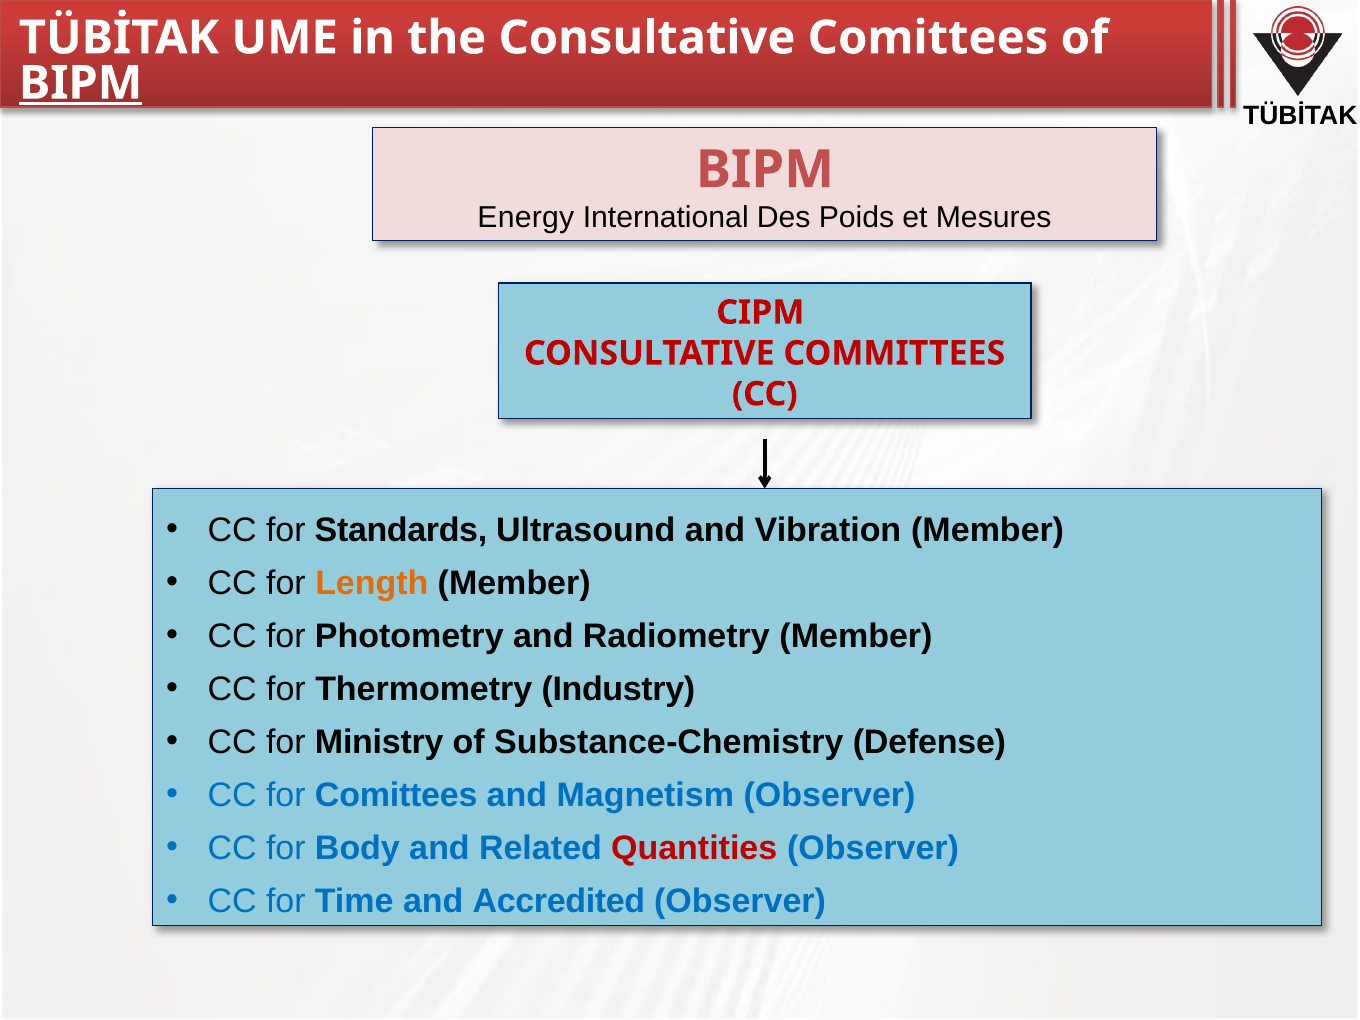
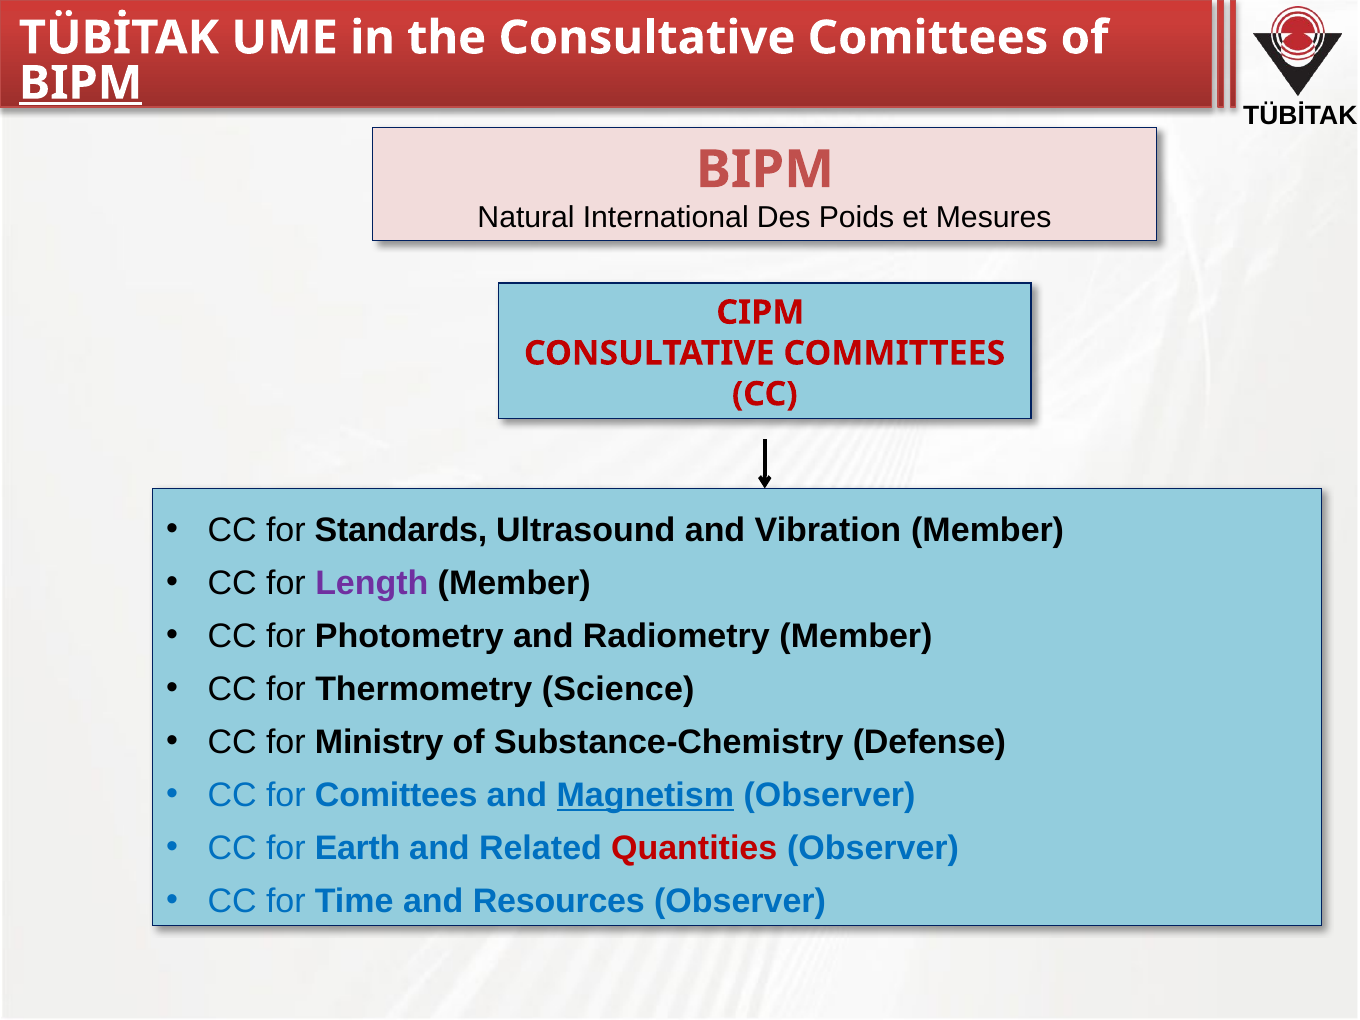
Energy: Energy -> Natural
Length colour: orange -> purple
Industry: Industry -> Science
Magnetism underline: none -> present
Body: Body -> Earth
Accredited: Accredited -> Resources
